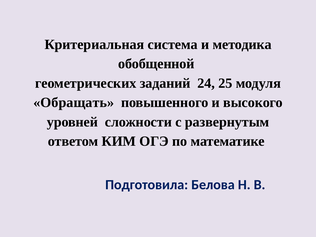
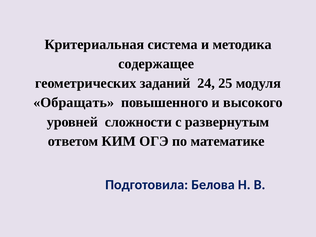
обобщенной: обобщенной -> содержащее
